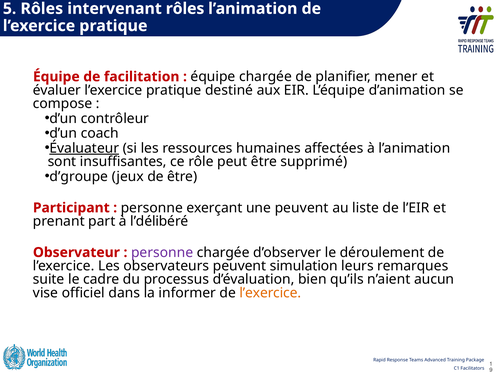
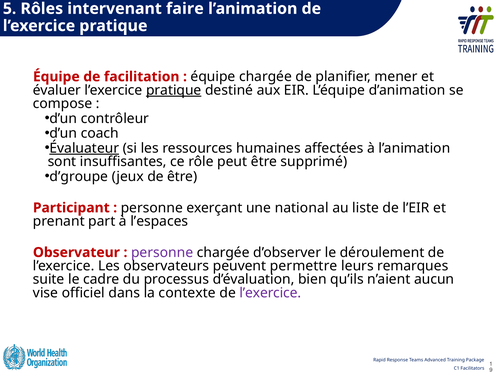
intervenant rôles: rôles -> faire
pratique at (174, 90) underline: none -> present
une peuvent: peuvent -> national
l’délibéré: l’délibéré -> l’espaces
simulation: simulation -> permettre
informer: informer -> contexte
l’exercice at (270, 293) colour: orange -> purple
